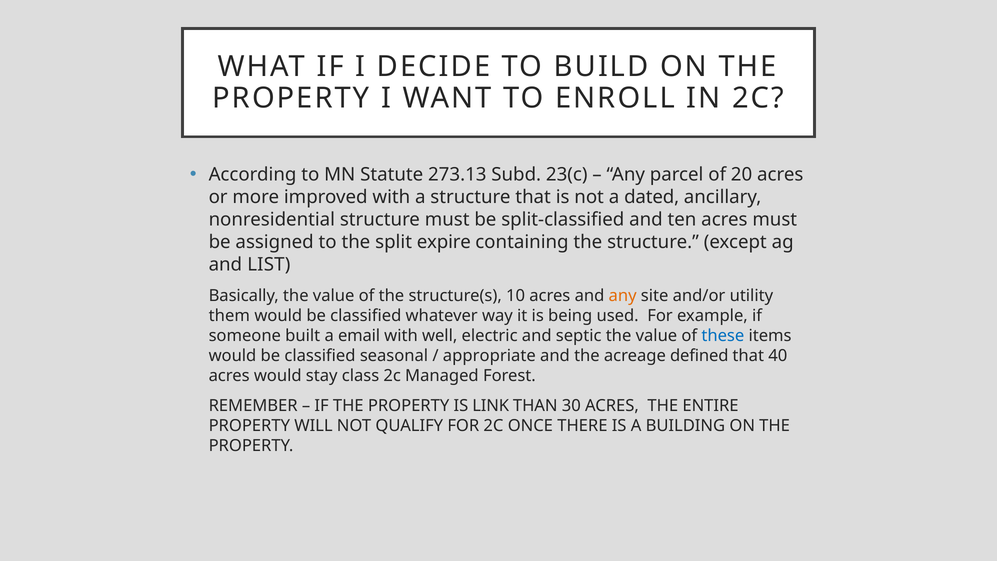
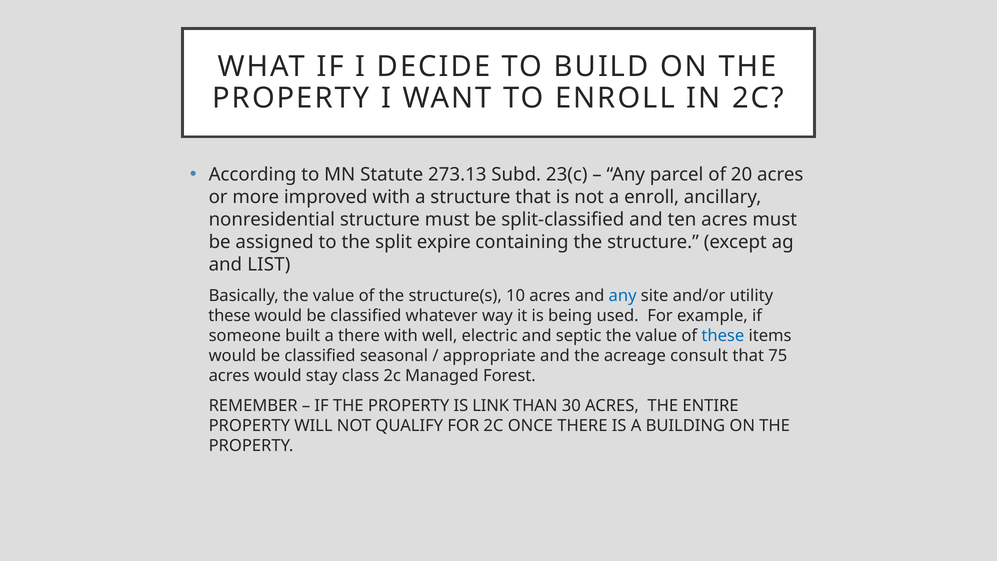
a dated: dated -> enroll
any at (623, 296) colour: orange -> blue
them at (229, 316): them -> these
a email: email -> there
defined: defined -> consult
40: 40 -> 75
